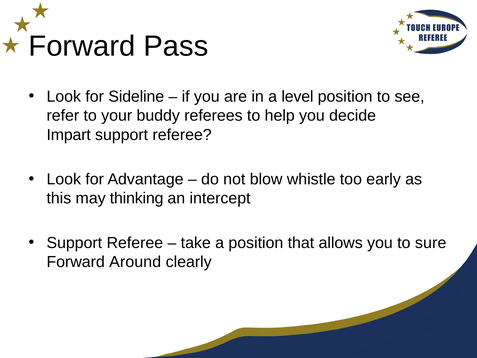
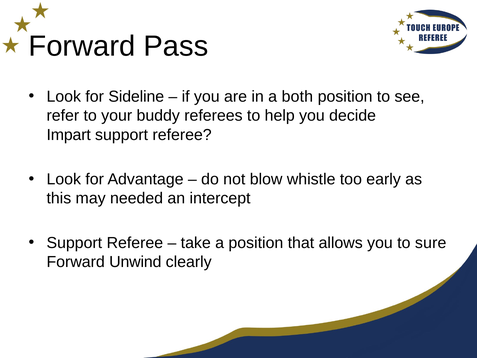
level: level -> both
thinking: thinking -> needed
Around: Around -> Unwind
